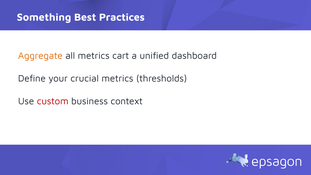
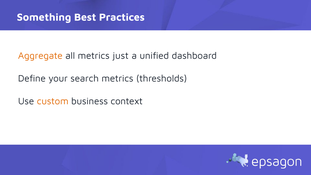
cart: cart -> just
crucial: crucial -> search
custom colour: red -> orange
